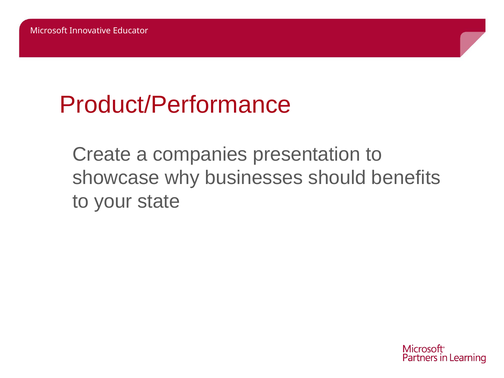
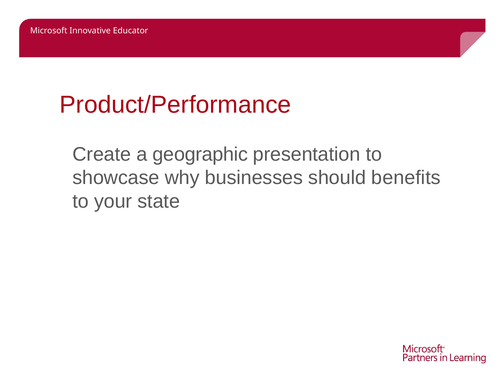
companies: companies -> geographic
